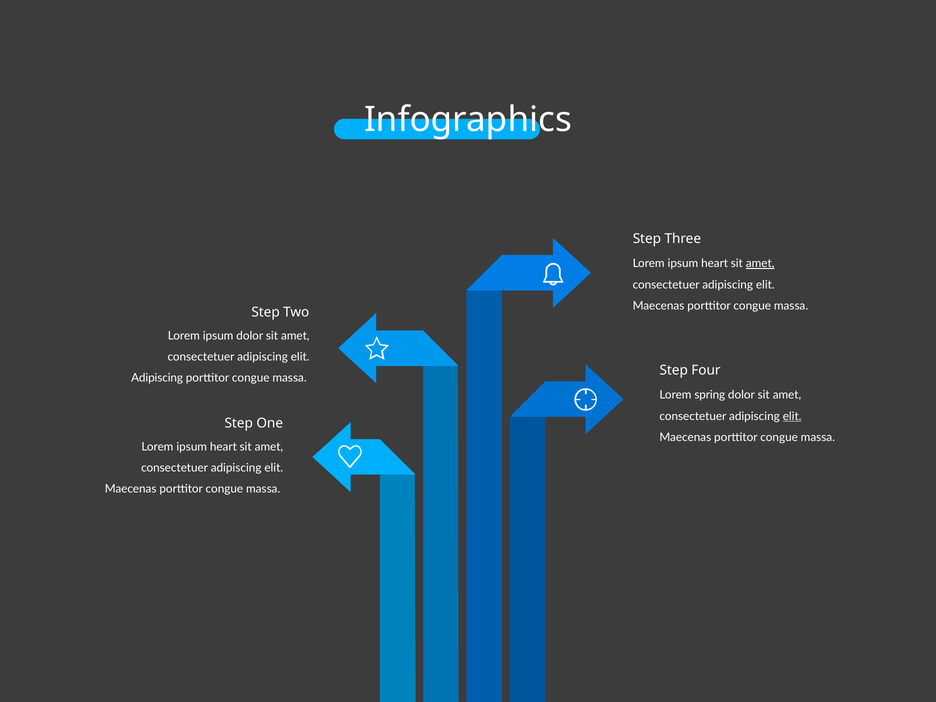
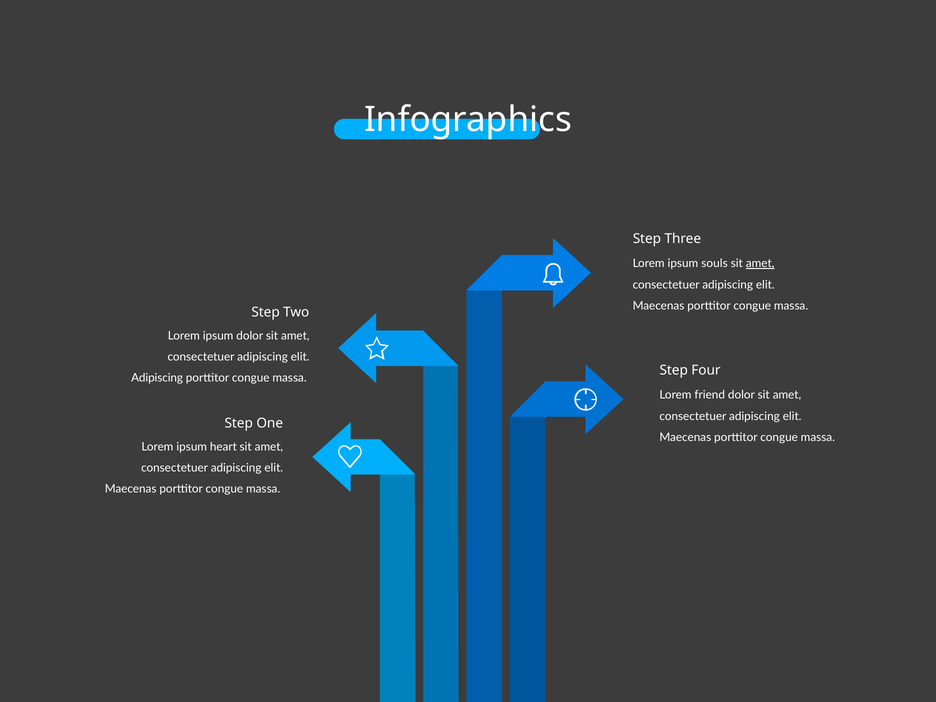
heart at (715, 264): heart -> souls
spring: spring -> friend
elit at (792, 416) underline: present -> none
